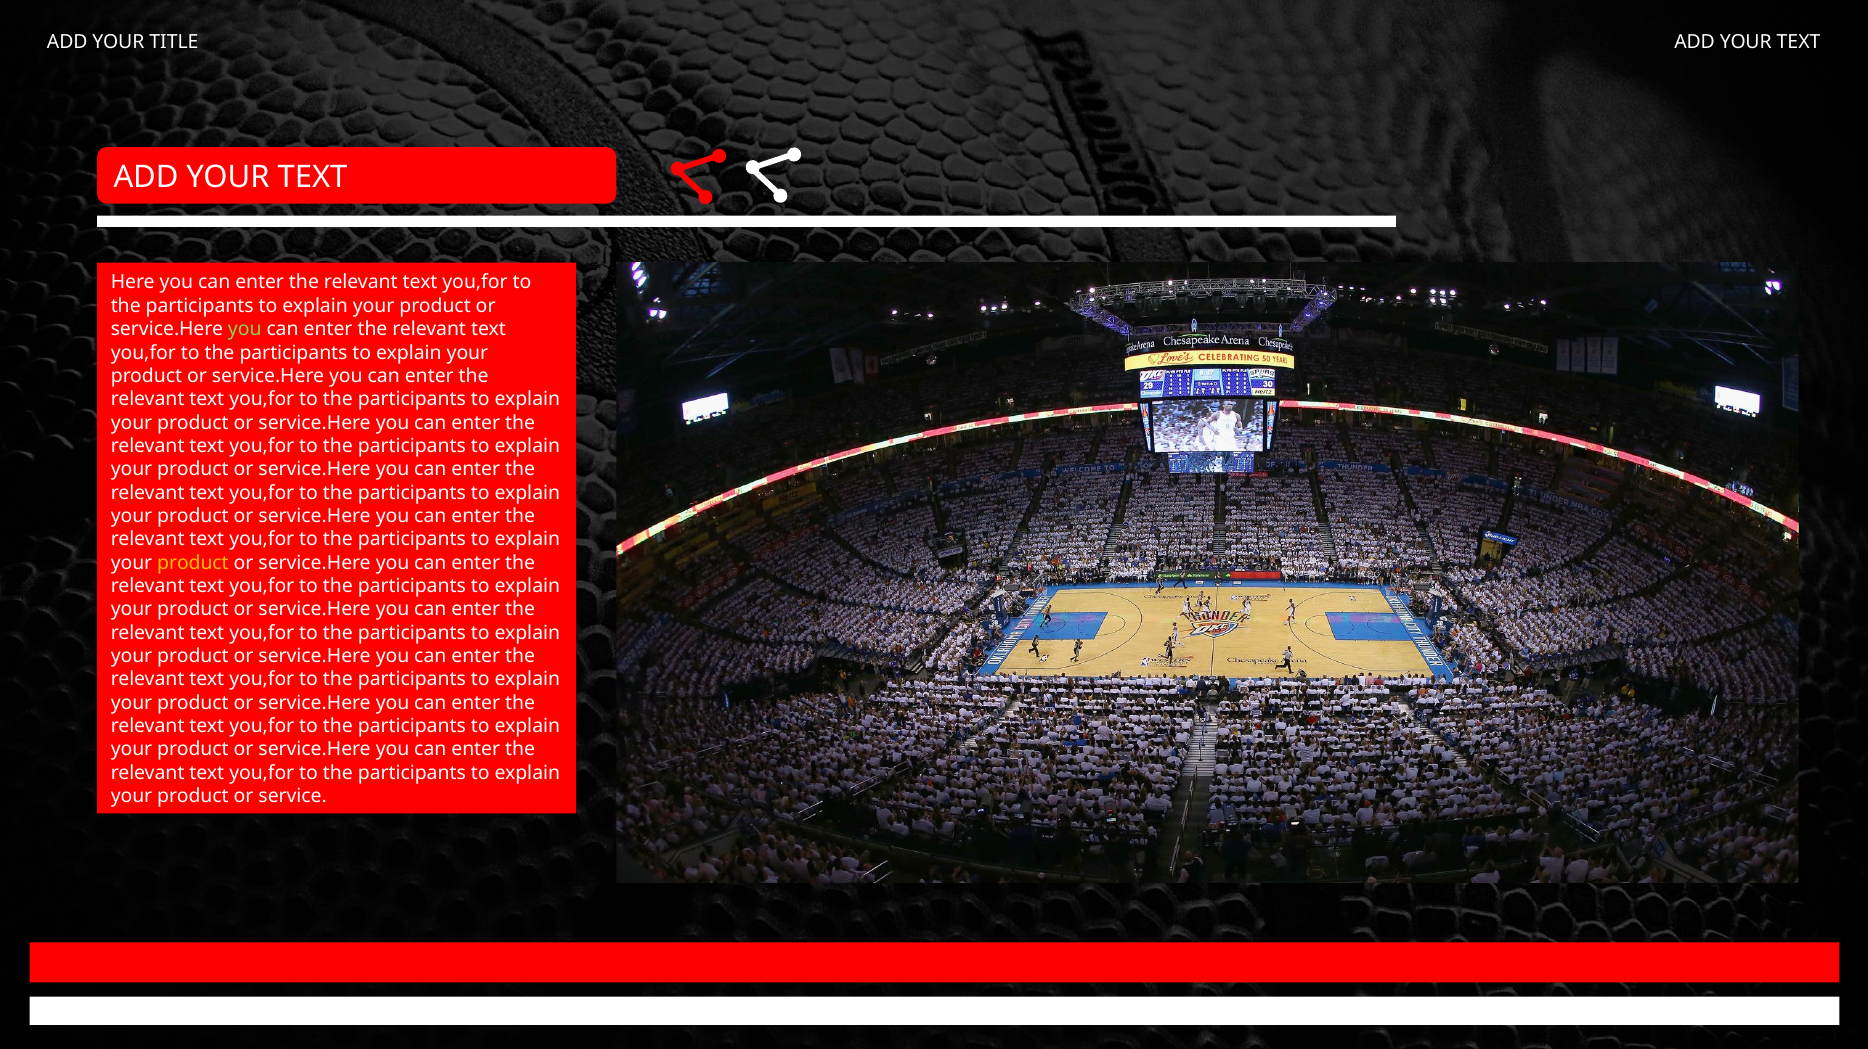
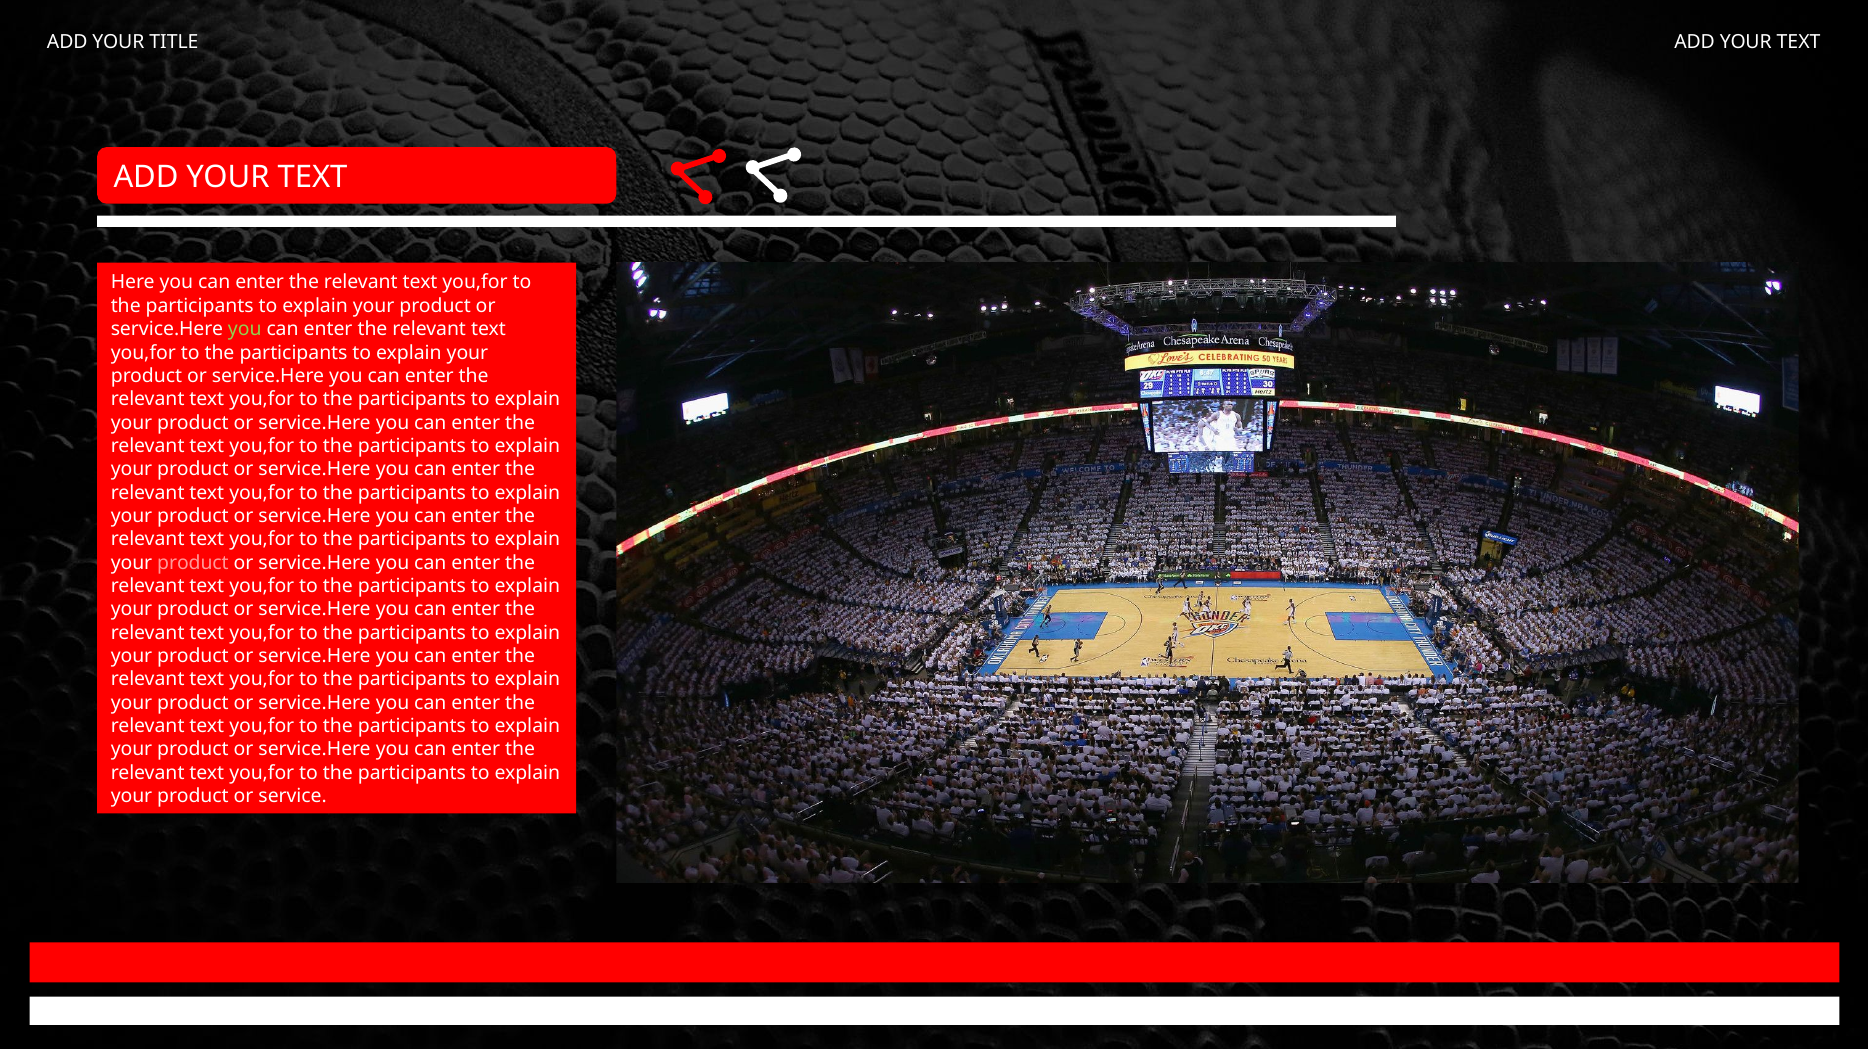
product at (193, 563) colour: yellow -> pink
